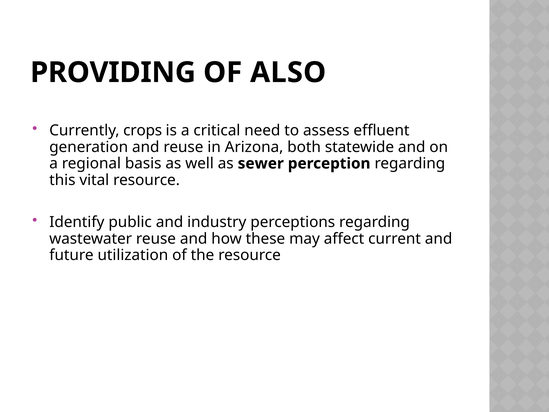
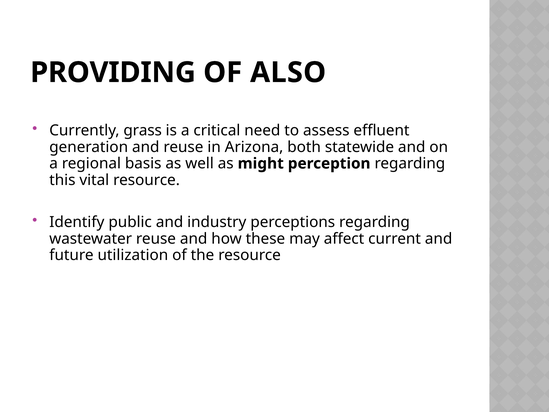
crops: crops -> grass
sewer: sewer -> might
